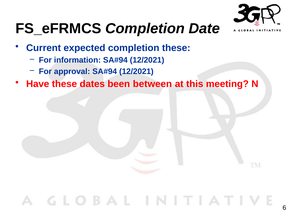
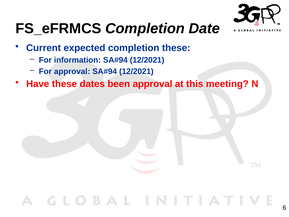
been between: between -> approval
